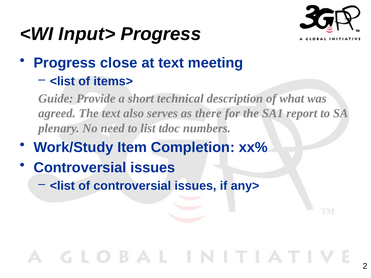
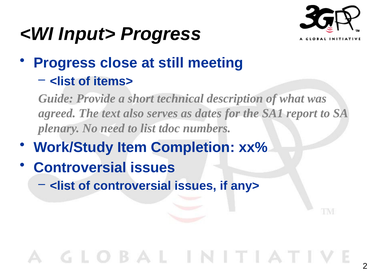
at text: text -> still
there: there -> dates
